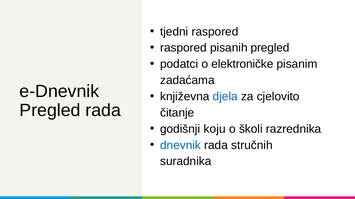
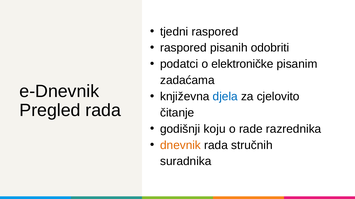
pisanih pregled: pregled -> odobriti
školi: školi -> rade
dnevnik colour: blue -> orange
